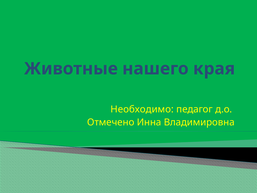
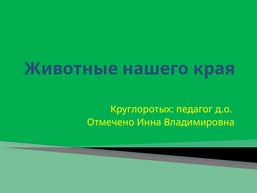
Необходимо: Необходимо -> Круглоротых
